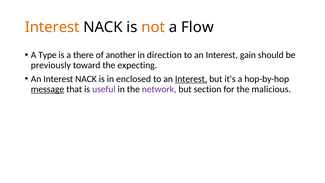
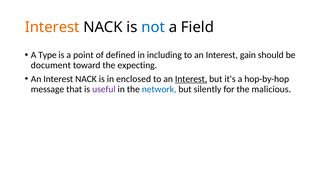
not colour: orange -> blue
Flow: Flow -> Field
there: there -> point
another: another -> defined
direction: direction -> including
previously: previously -> document
message underline: present -> none
network colour: purple -> blue
section: section -> silently
